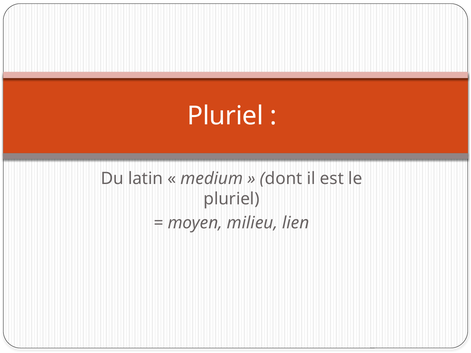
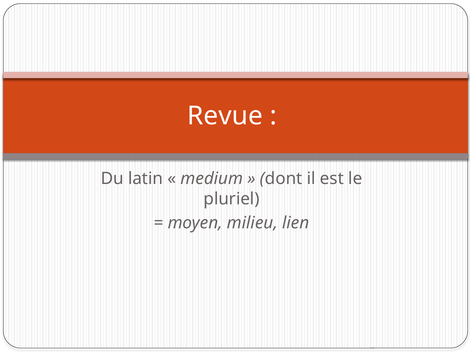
Pluriel at (225, 116): Pluriel -> Revue
